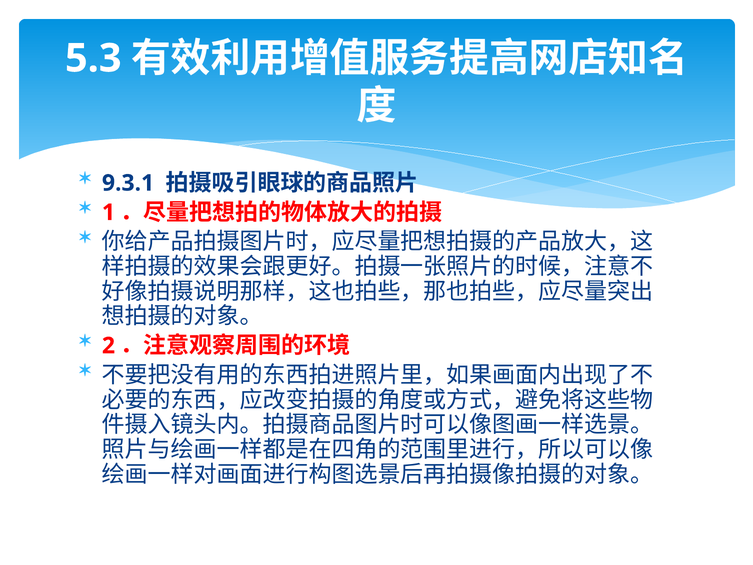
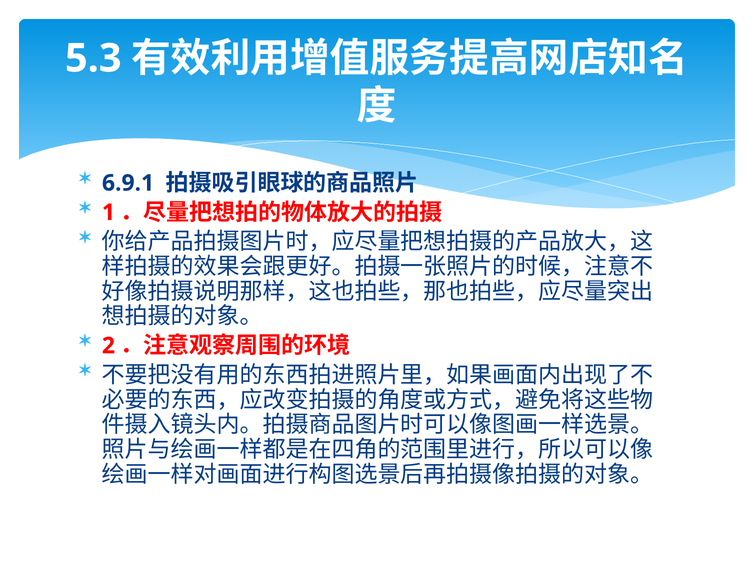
9.3.1: 9.3.1 -> 6.9.1
